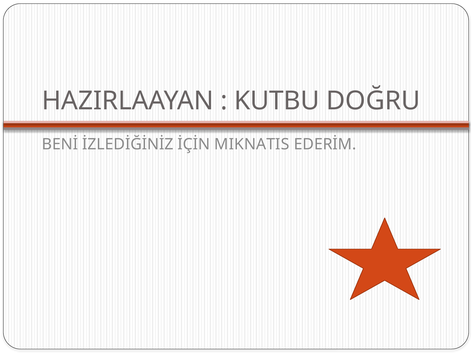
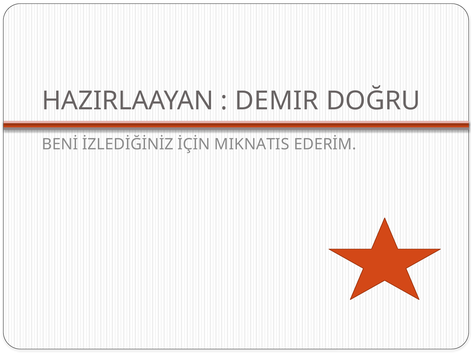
KUTBU: KUTBU -> DEMIR
